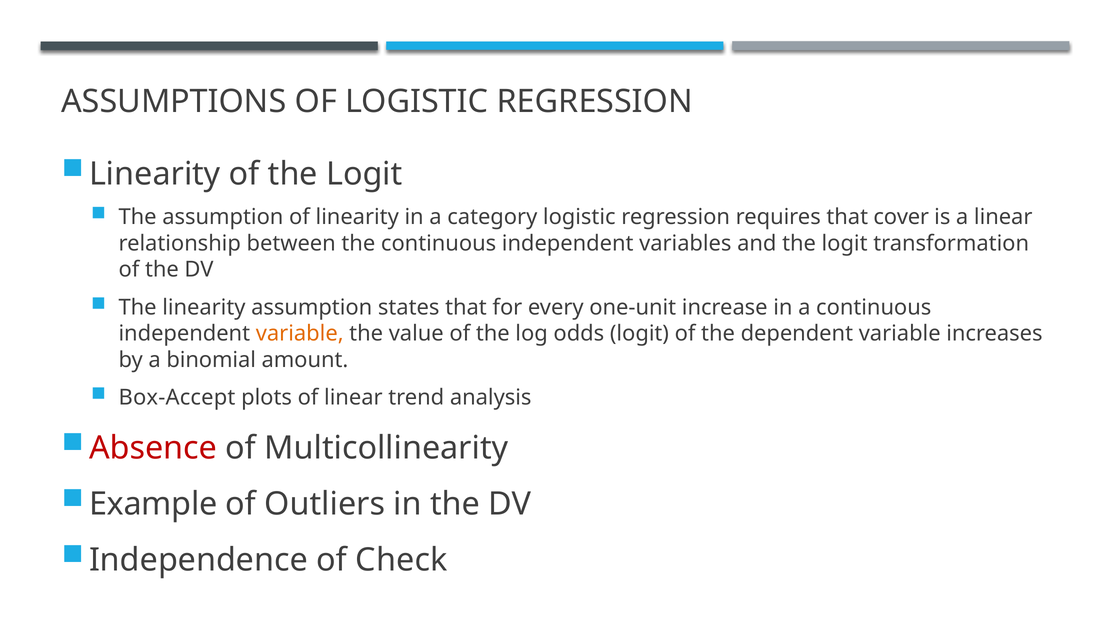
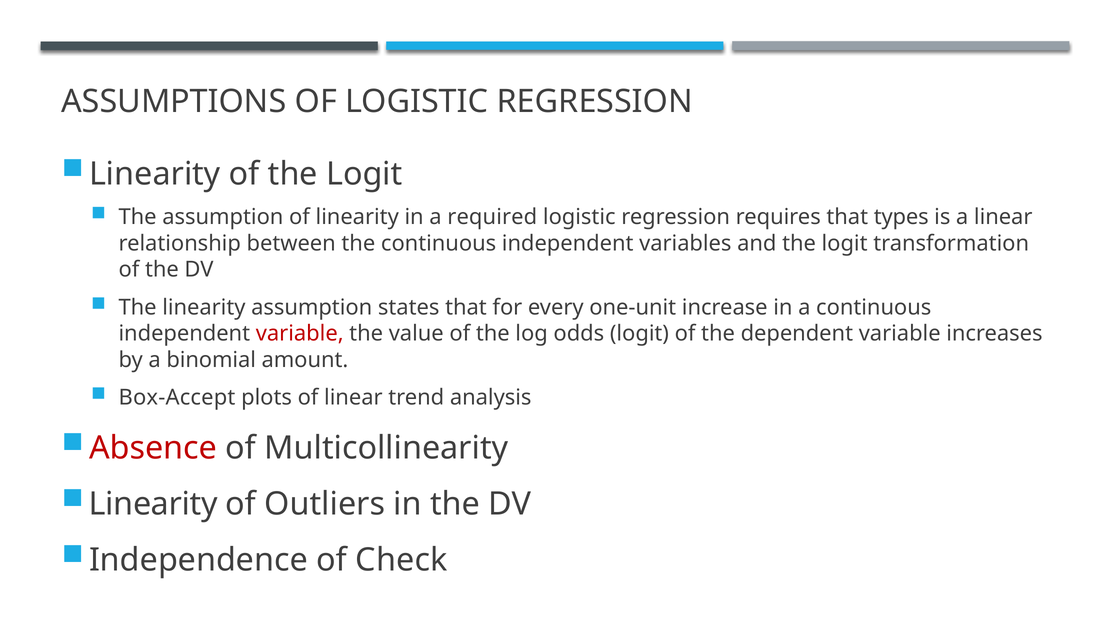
category: category -> required
cover: cover -> types
variable at (300, 334) colour: orange -> red
Example at (153, 504): Example -> Linearity
